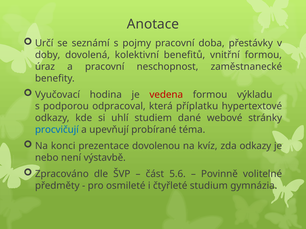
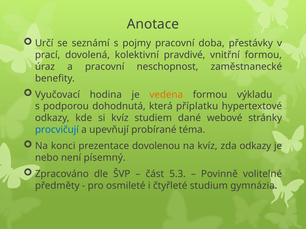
doby: doby -> prací
benefitů: benefitů -> pravdivé
vedena colour: red -> orange
odpracoval: odpracoval -> dohodnutá
si uhlí: uhlí -> kvíz
výstavbě: výstavbě -> písemný
5.6: 5.6 -> 5.3
